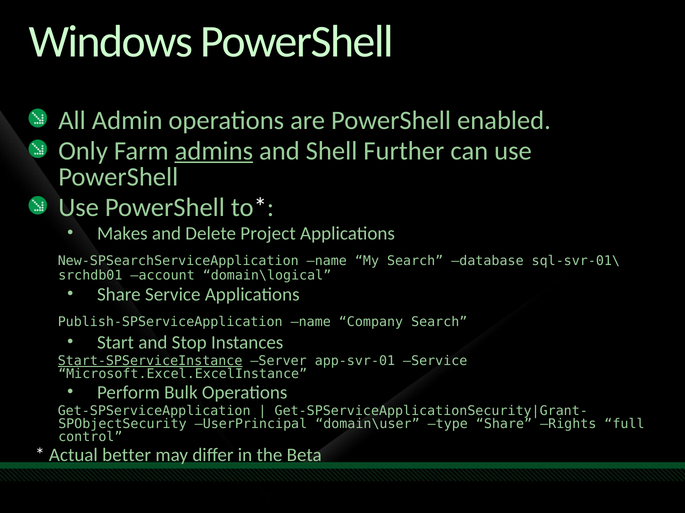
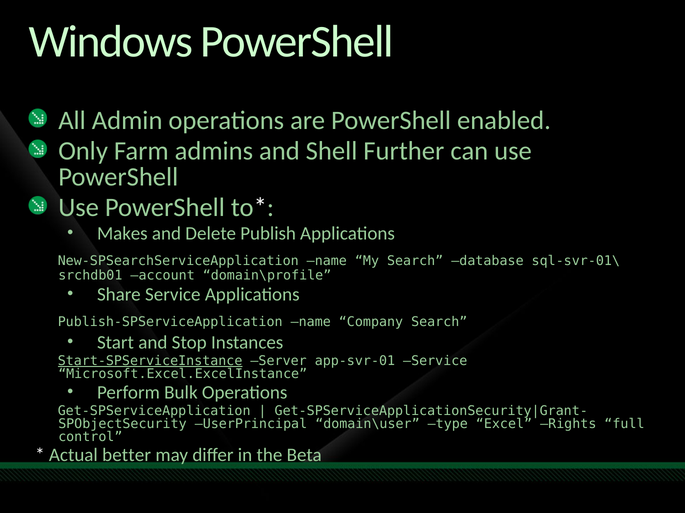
admins underline: present -> none
Project: Project -> Publish
domain\logical: domain\logical -> domain\profile
type Share: Share -> Excel
